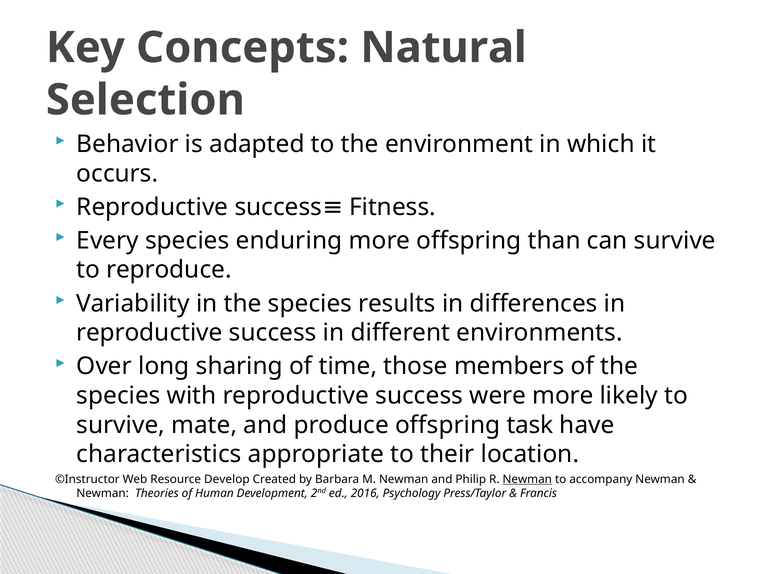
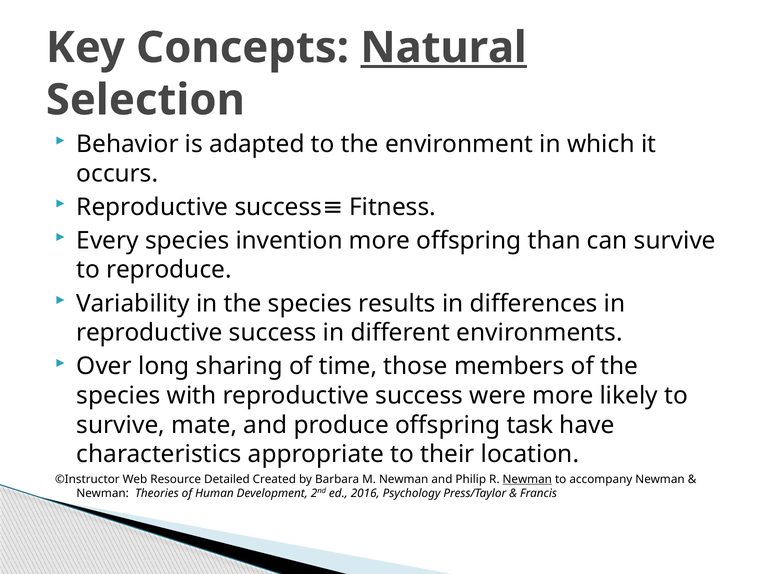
Natural underline: none -> present
enduring: enduring -> invention
Develop: Develop -> Detailed
